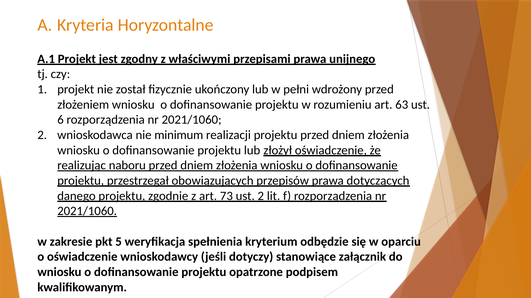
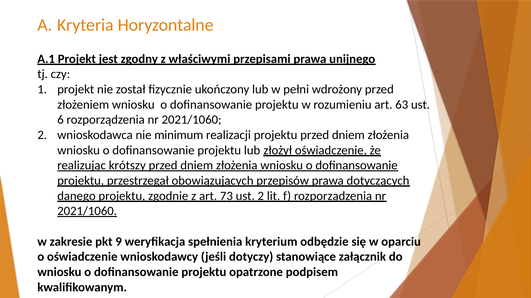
naboru: naboru -> krótszy
5: 5 -> 9
